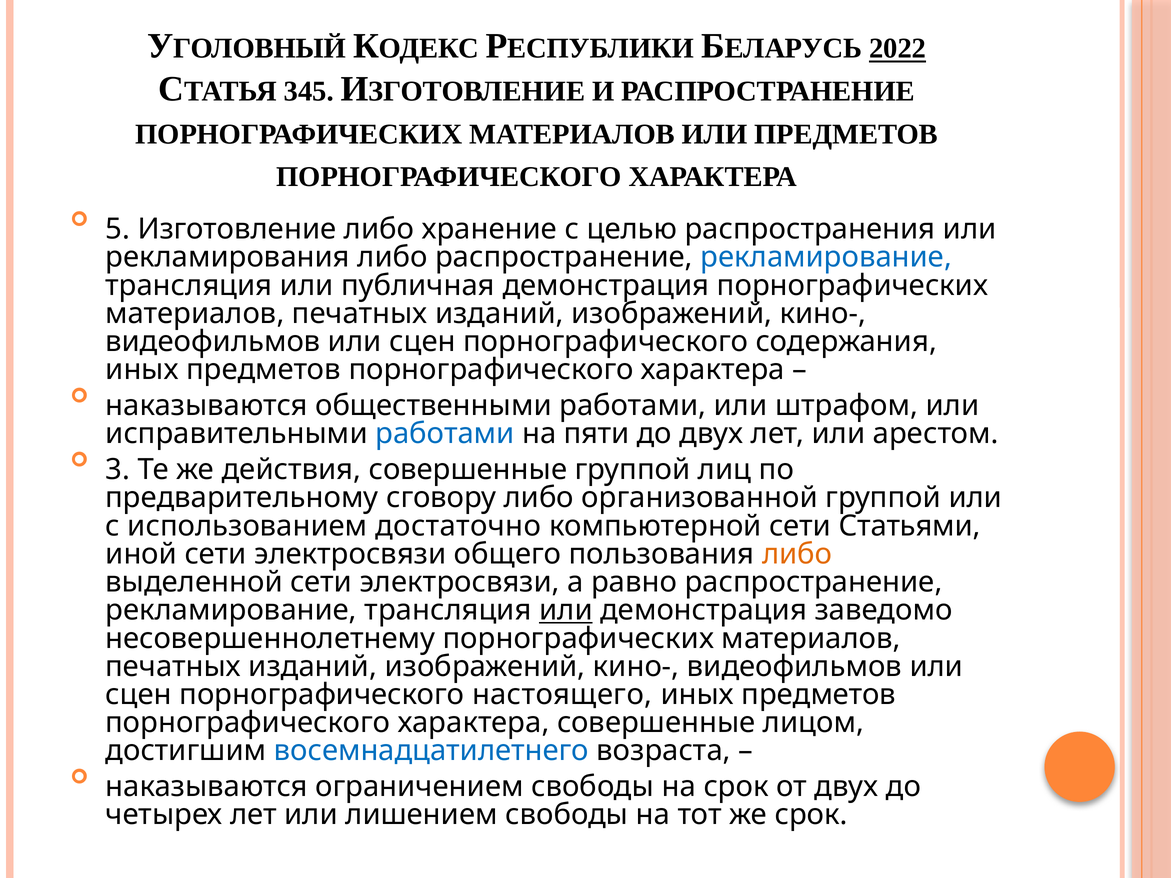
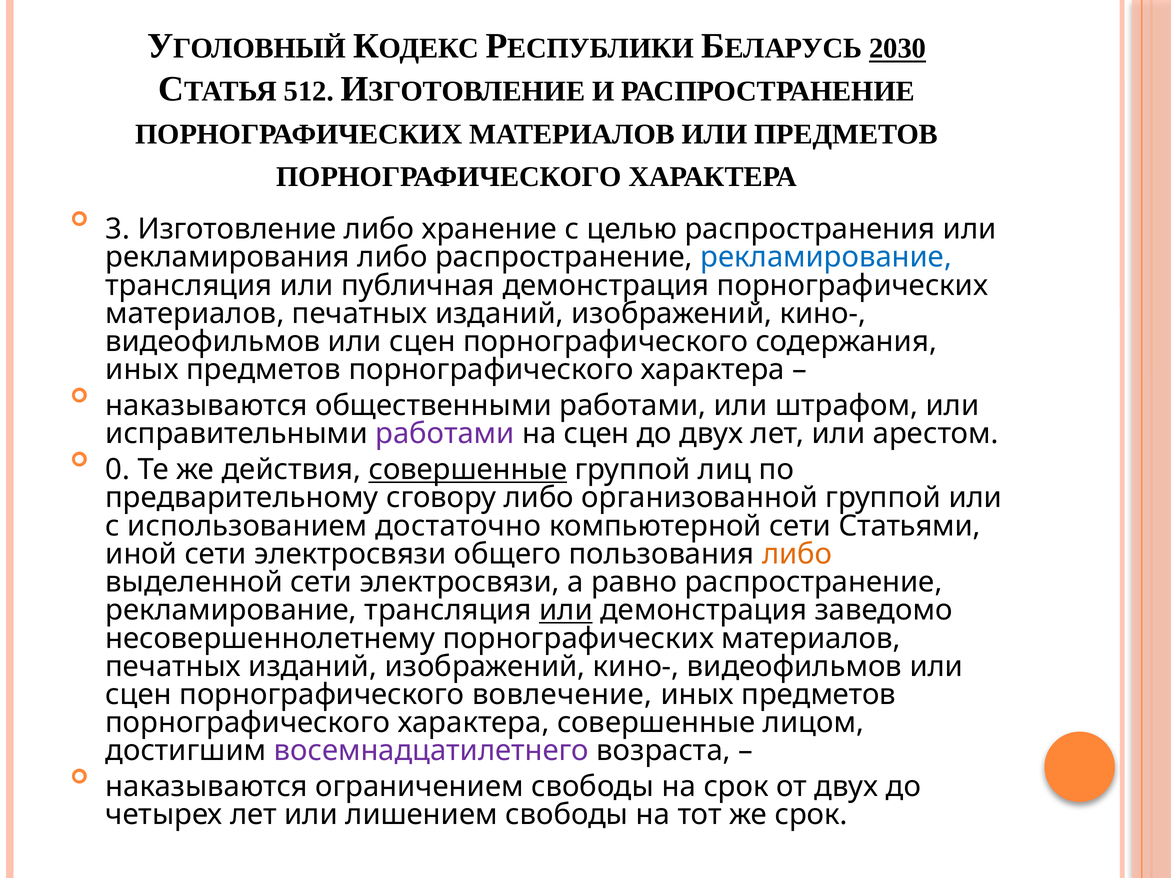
2022: 2022 -> 2030
345: 345 -> 512
5: 5 -> 3
работами at (445, 434) colour: blue -> purple
на пяти: пяти -> сцен
3: 3 -> 0
совершенные at (468, 470) underline: none -> present
настоящего: настоящего -> вовлечение
восемнадцатилетнего colour: blue -> purple
